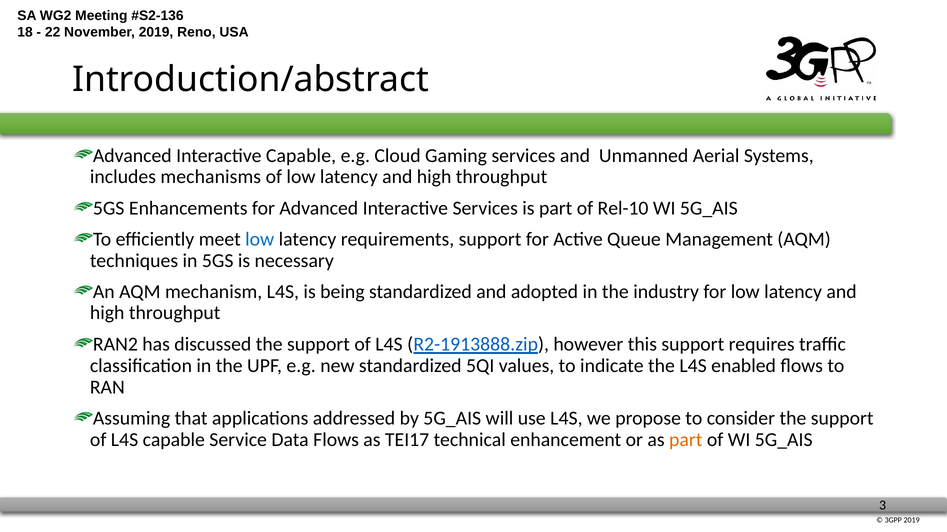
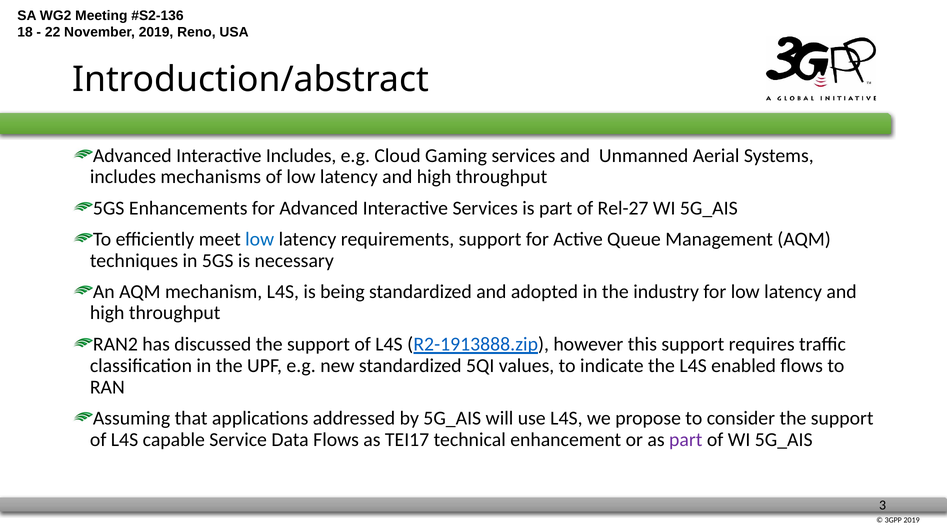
Interactive Capable: Capable -> Includes
Rel-10: Rel-10 -> Rel-27
part at (686, 440) colour: orange -> purple
